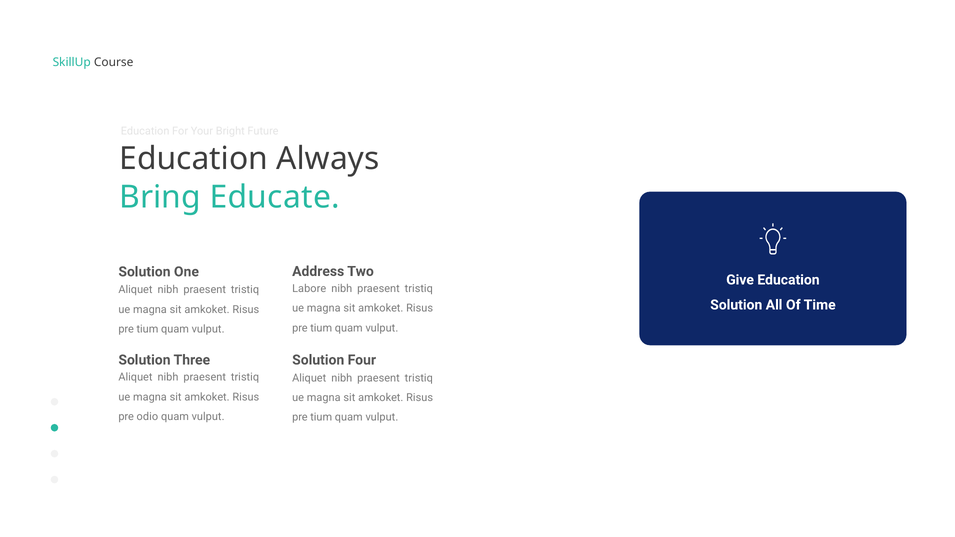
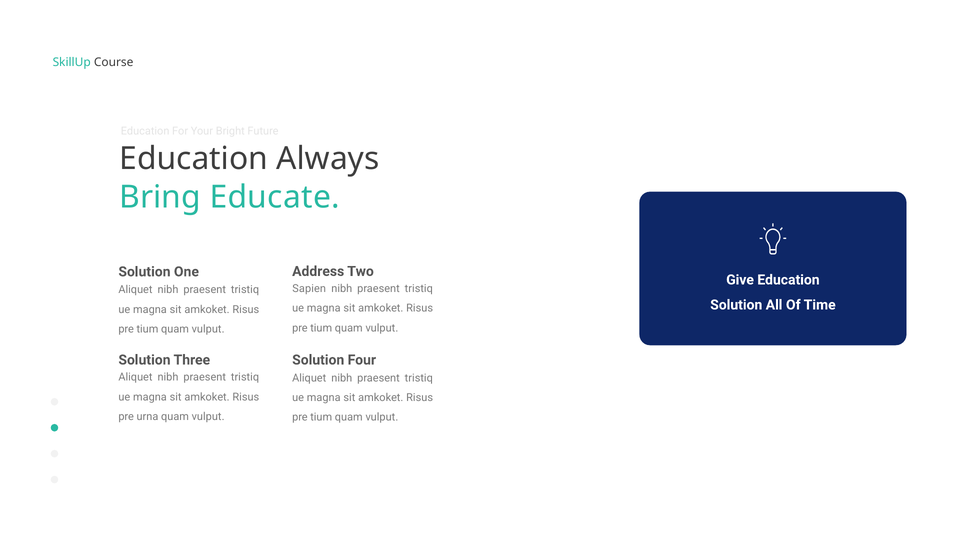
Labore: Labore -> Sapien
odio: odio -> urna
